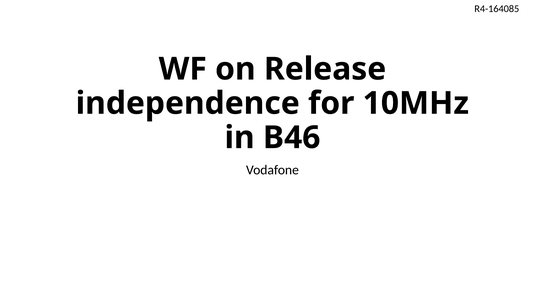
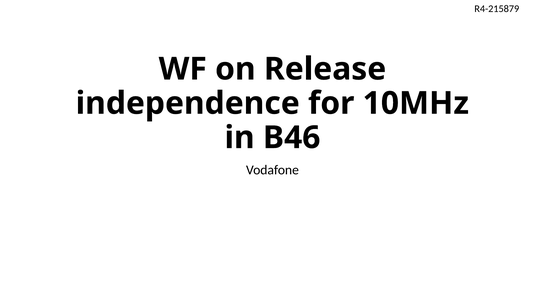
R4-164085: R4-164085 -> R4-215879
